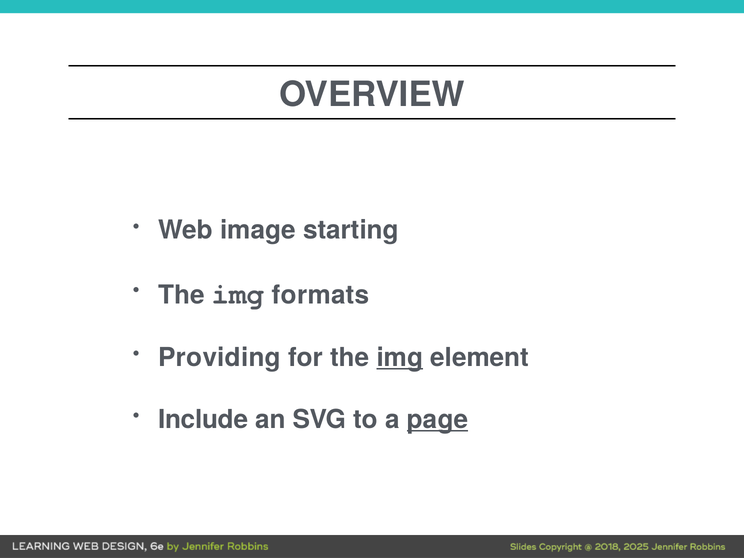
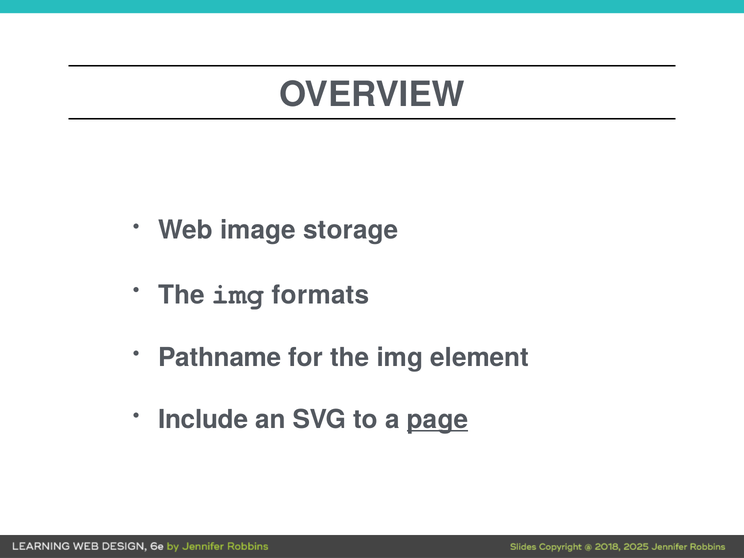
starting: starting -> storage
Providing: Providing -> Pathname
img at (400, 358) underline: present -> none
